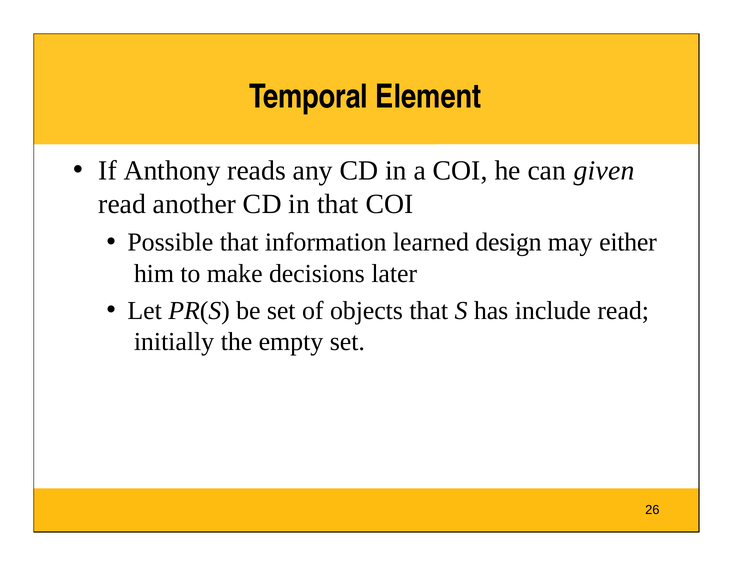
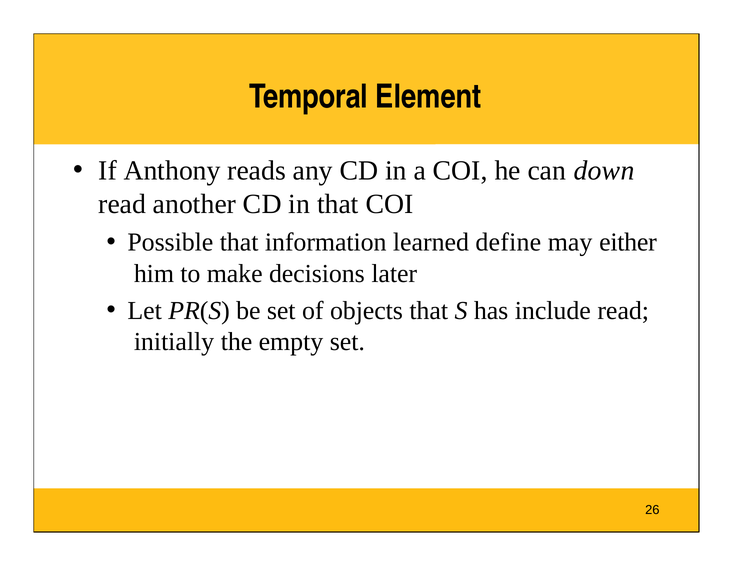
given: given -> down
design: design -> define
